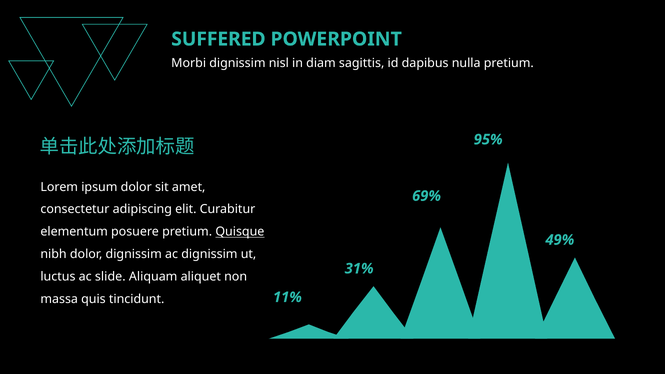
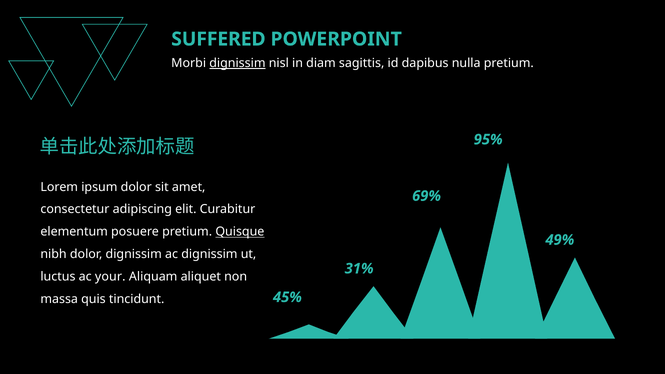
dignissim at (237, 63) underline: none -> present
slide: slide -> your
11%: 11% -> 45%
